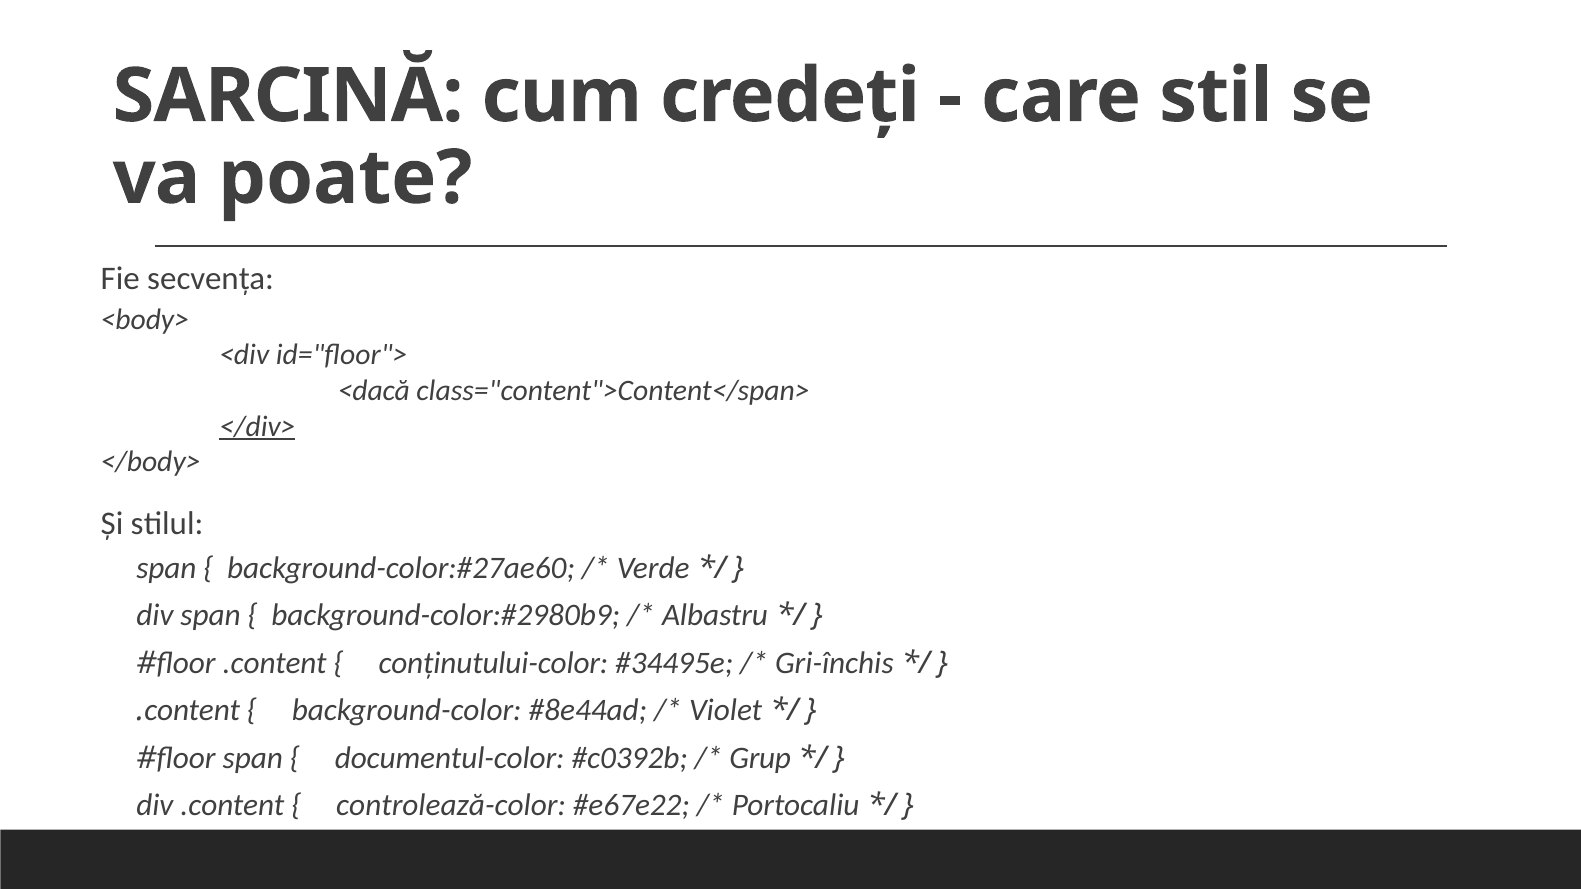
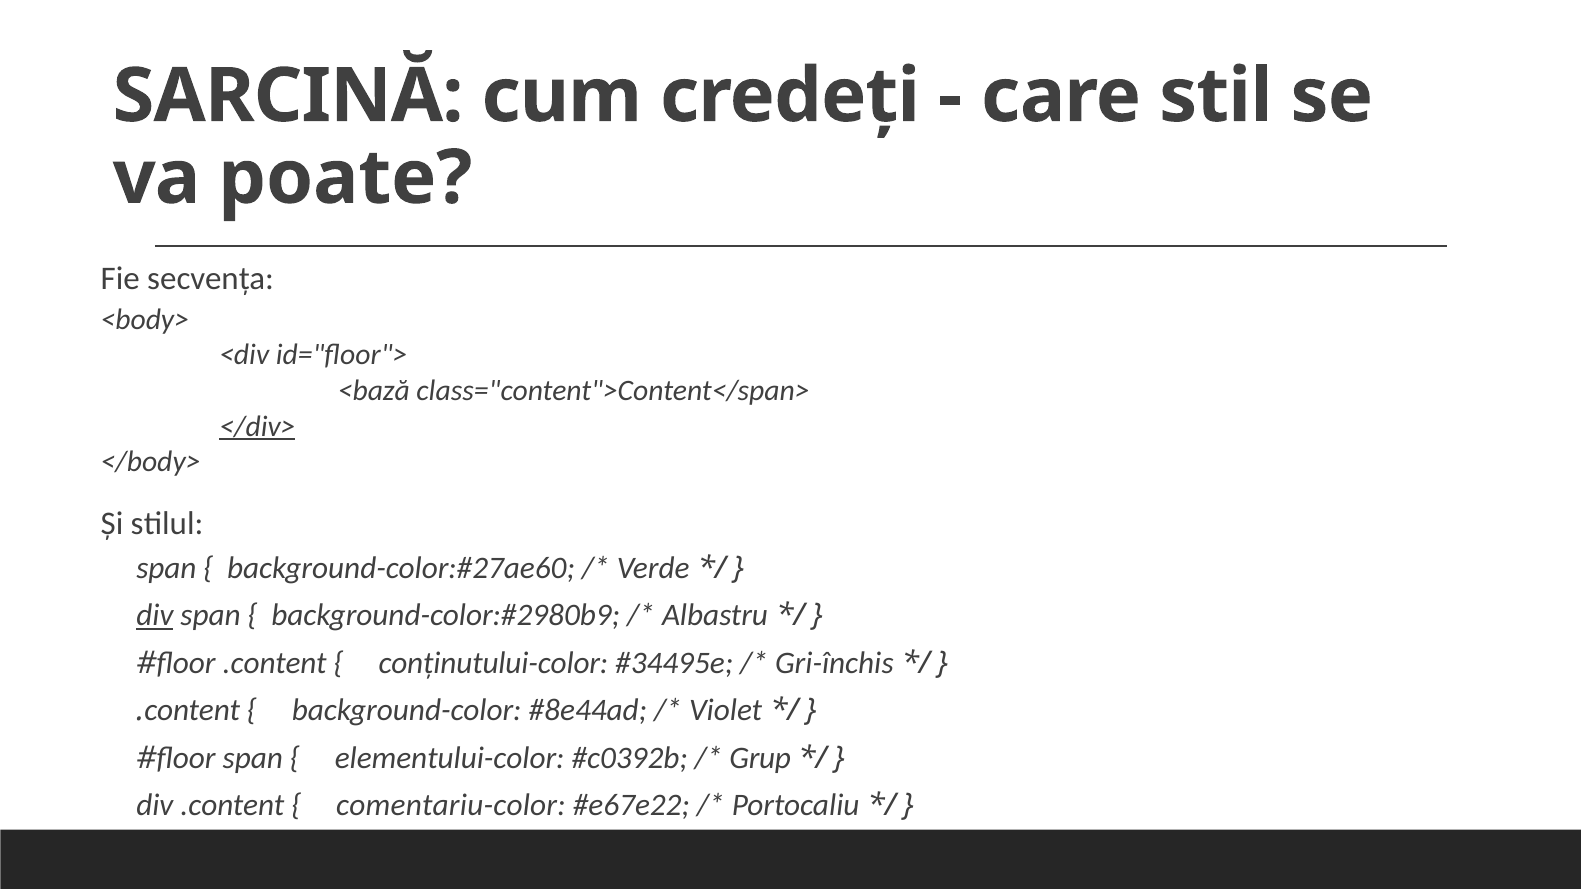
<dacă: <dacă -> <bază
div at (155, 616) underline: none -> present
documentul-color: documentul-color -> elementului-color
controlează-color: controlează-color -> comentariu-color
